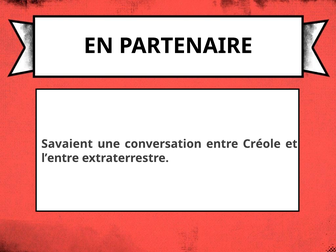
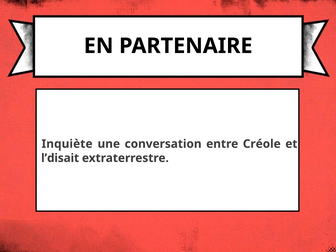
Savaient: Savaient -> Inquiète
l’entre: l’entre -> l’disait
